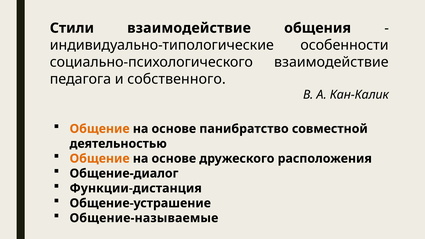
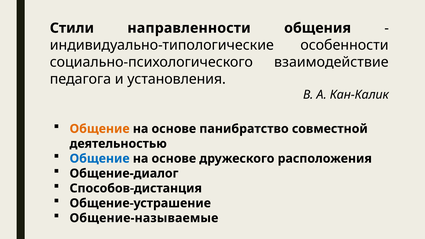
Стили взаимодействие: взаимодействие -> направленности
собственного: собственного -> установления
Общение at (100, 159) colour: orange -> blue
Функции-дистанция: Функции-дистанция -> Способов-дистанция
